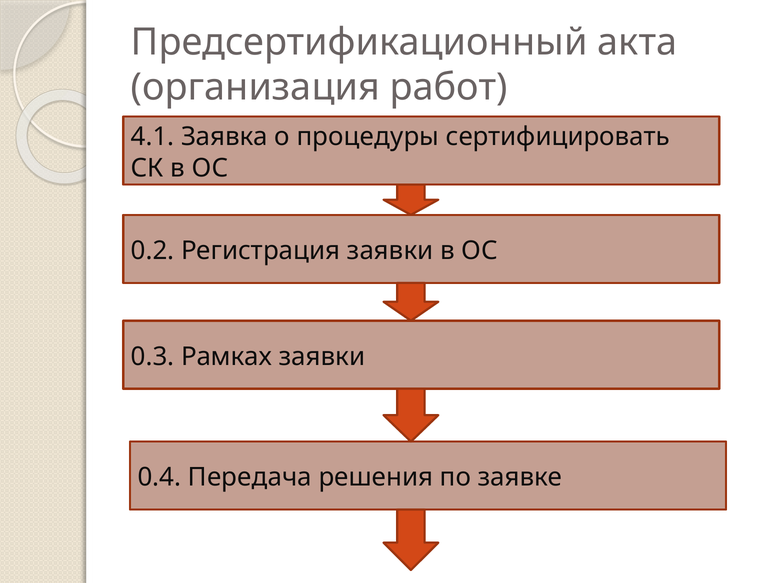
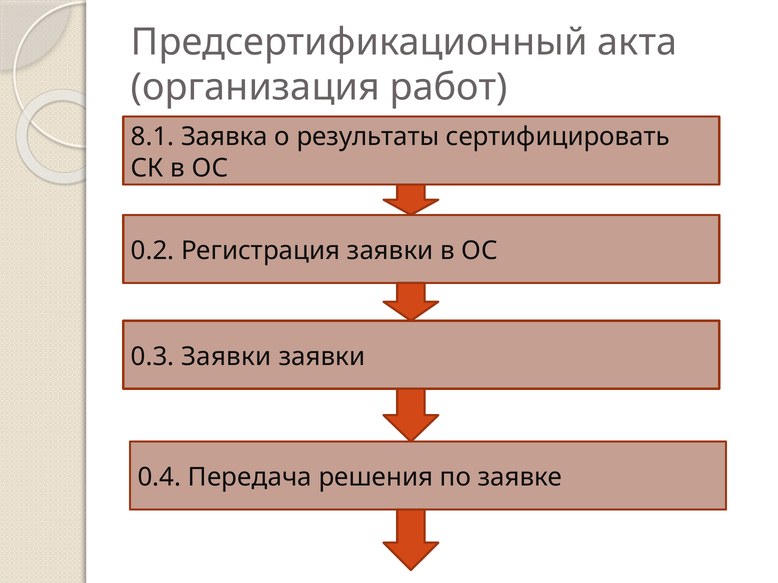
4.1: 4.1 -> 8.1
процедуры: процедуры -> результаты
0.3 Рамках: Рамках -> Заявки
